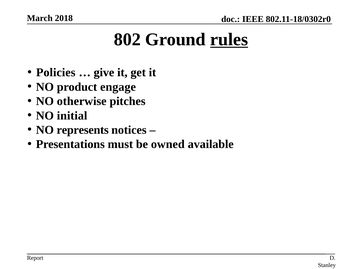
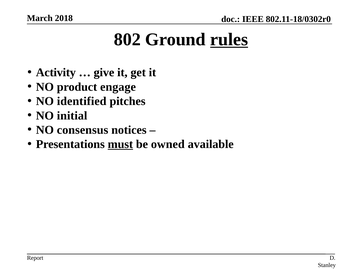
Policies: Policies -> Activity
otherwise: otherwise -> identified
represents: represents -> consensus
must underline: none -> present
